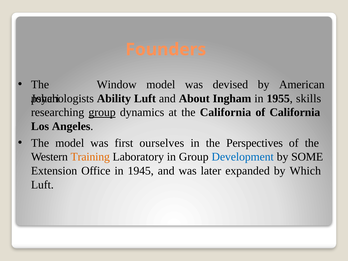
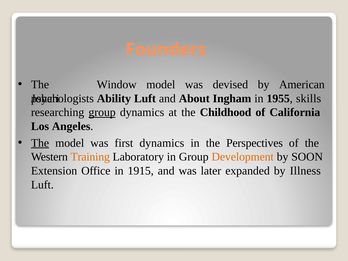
the California: California -> Childhood
The at (40, 143) underline: none -> present
first ourselves: ourselves -> dynamics
Development colour: blue -> orange
SOME: SOME -> SOON
1945: 1945 -> 1915
Which: Which -> Illness
